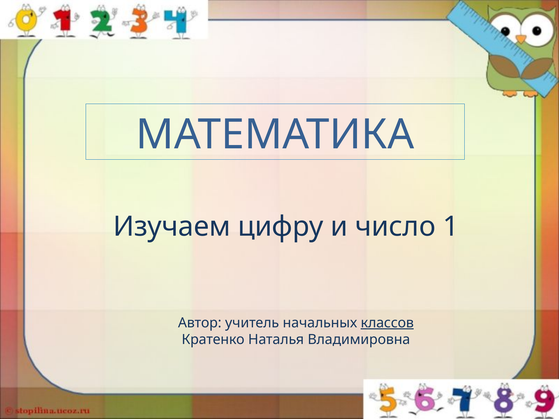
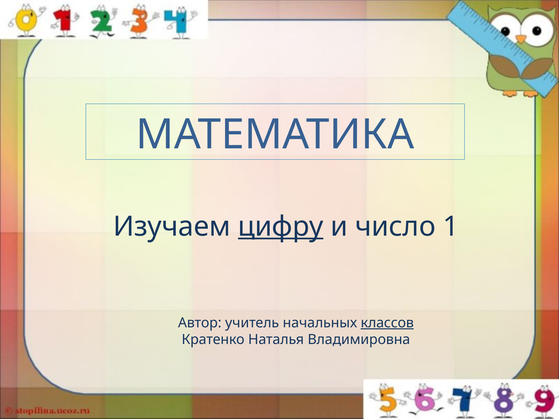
цифру underline: none -> present
